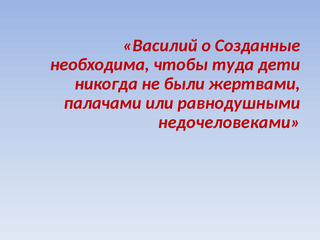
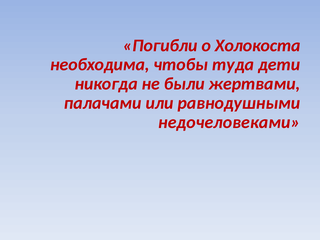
Василий: Василий -> Погибли
Созданные: Созданные -> Холокоста
